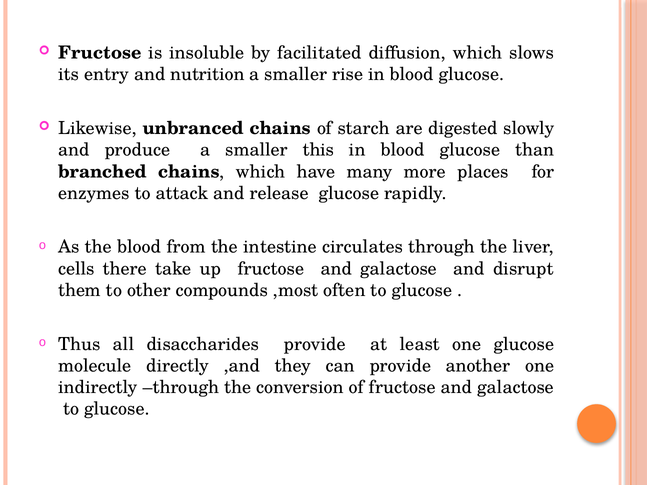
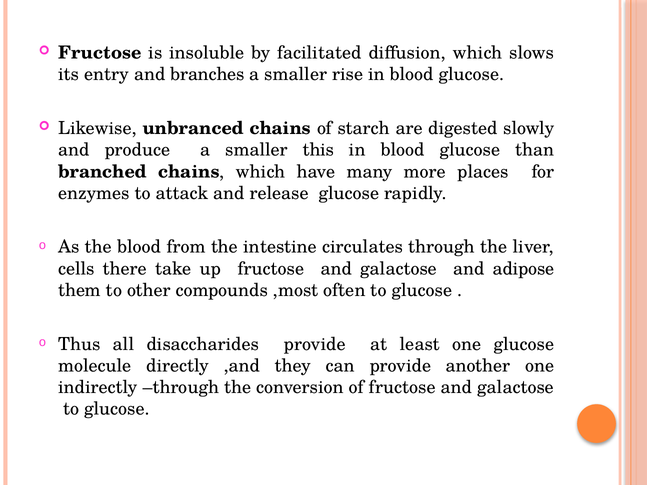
nutrition: nutrition -> branches
disrupt: disrupt -> adipose
